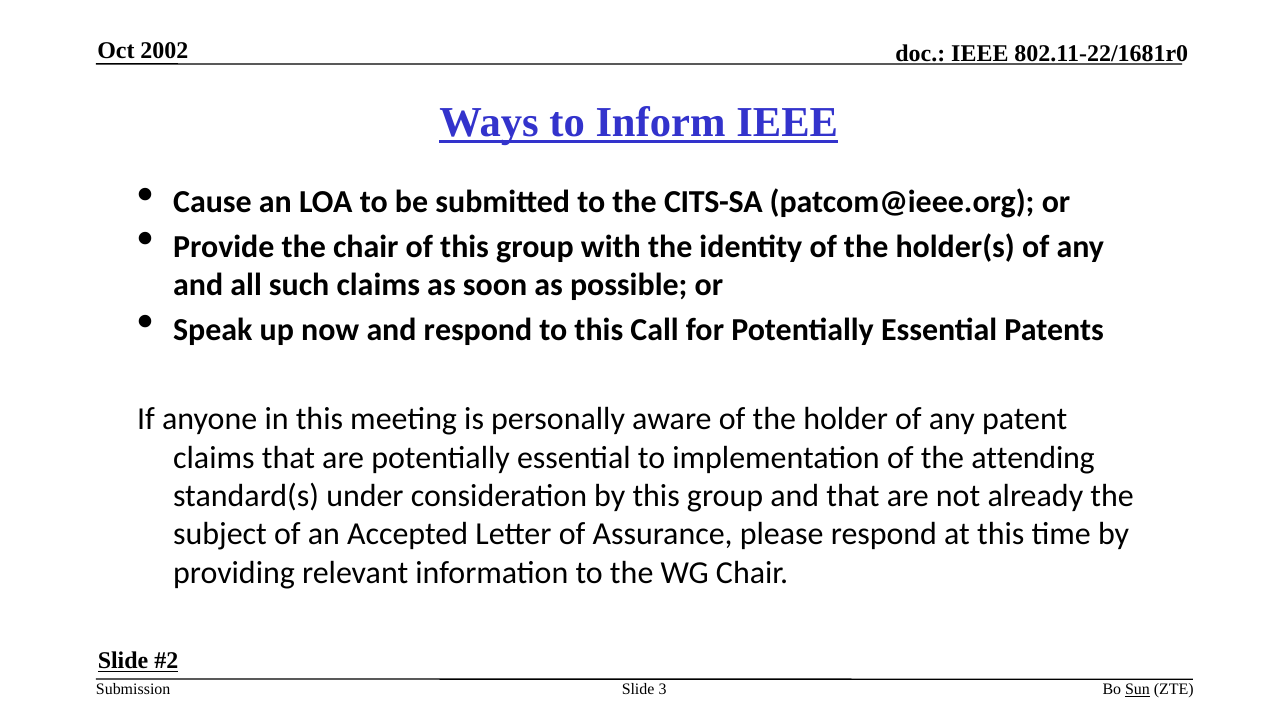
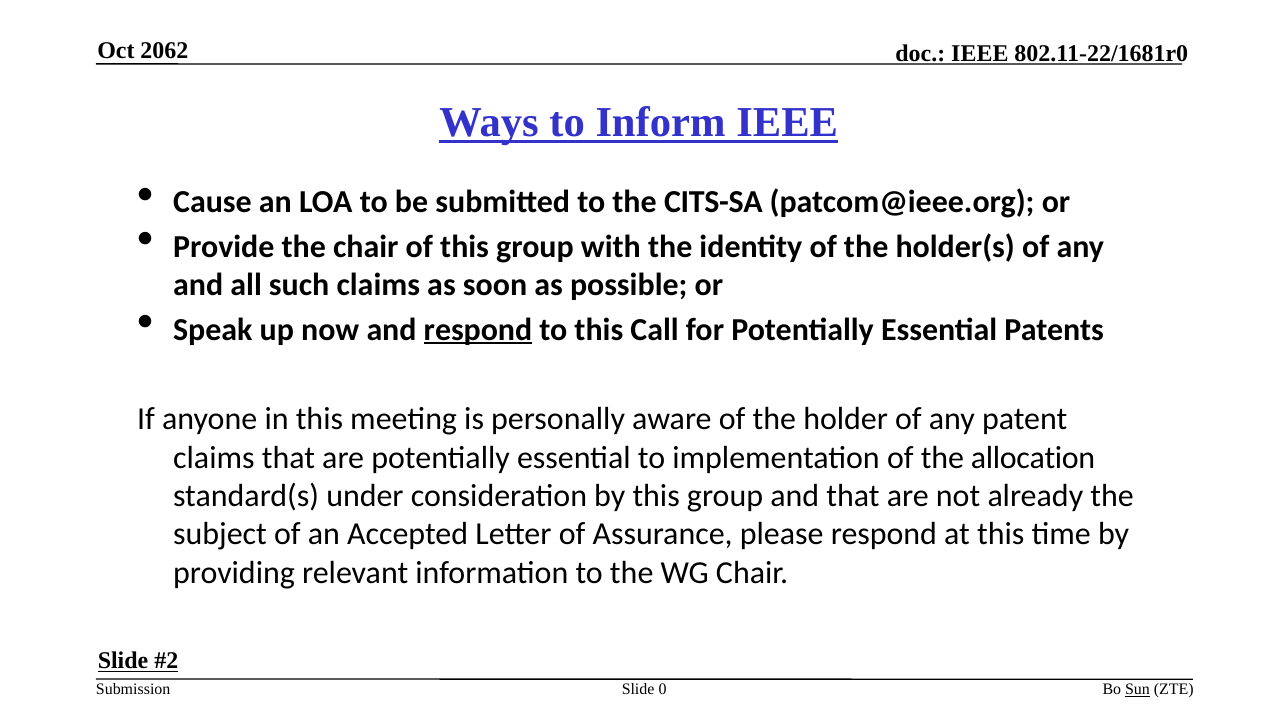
2002: 2002 -> 2062
respond at (478, 330) underline: none -> present
attending: attending -> allocation
3: 3 -> 0
